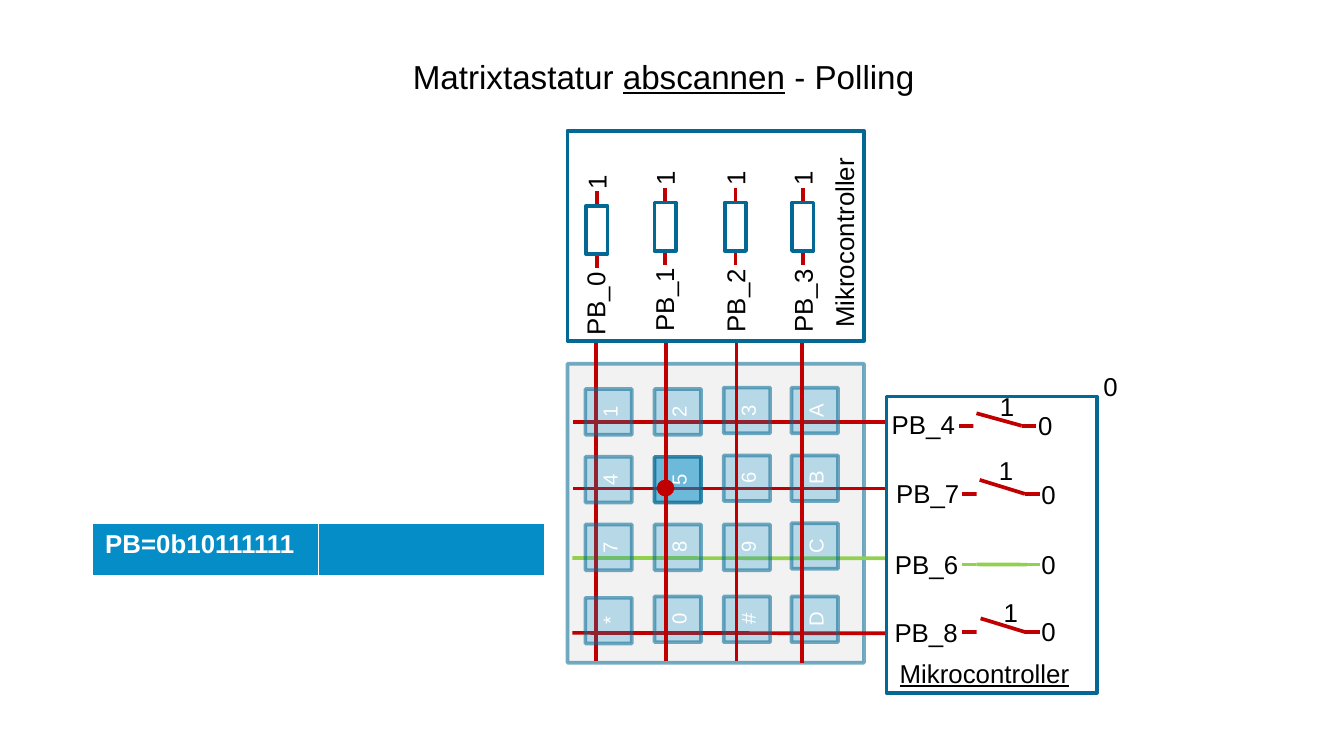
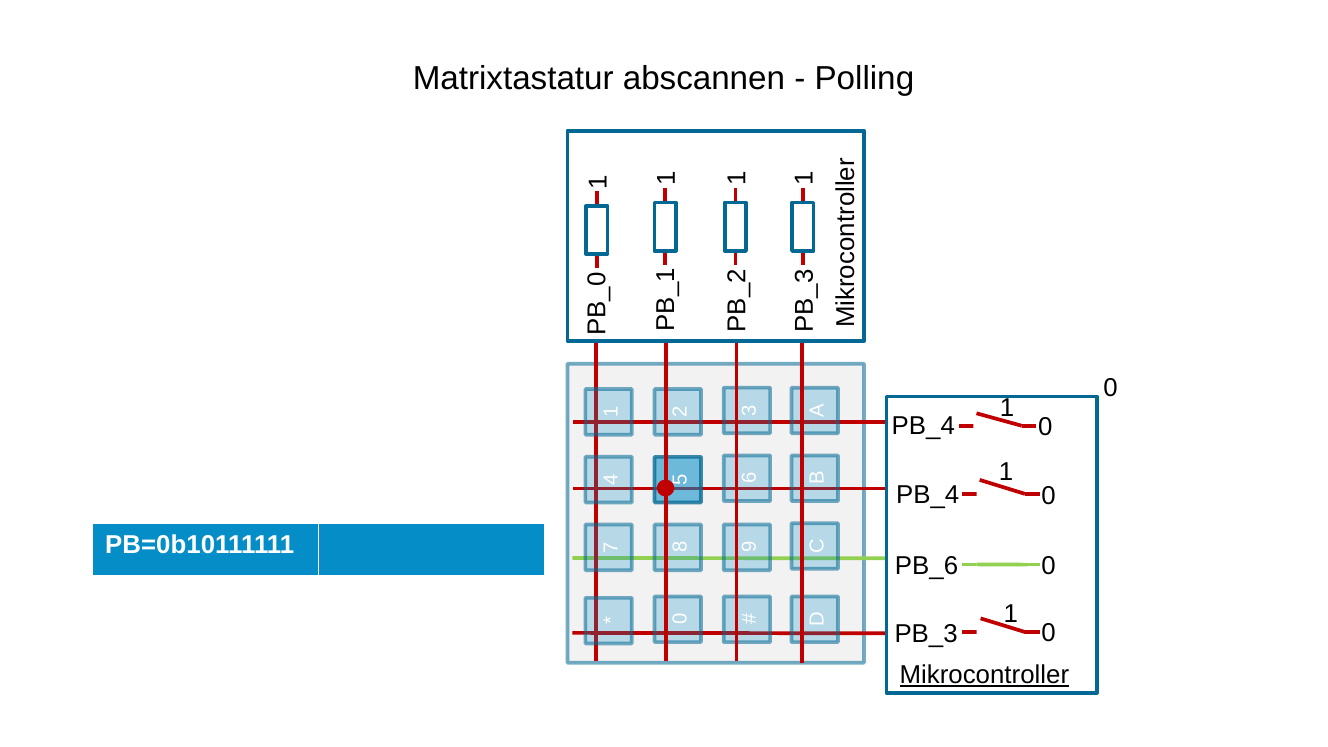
abscannen underline: present -> none
PB_7 at (928, 495): PB_7 -> PB_4
PB_8: PB_8 -> PB_3
